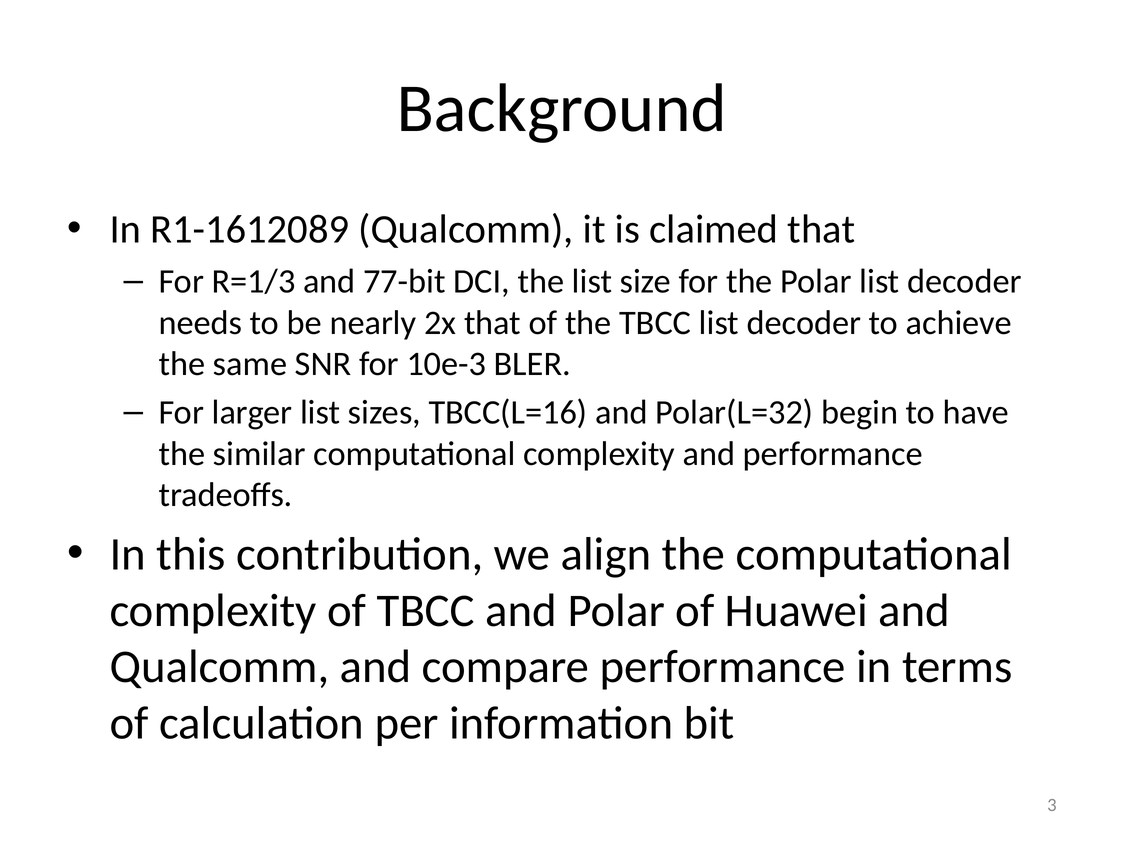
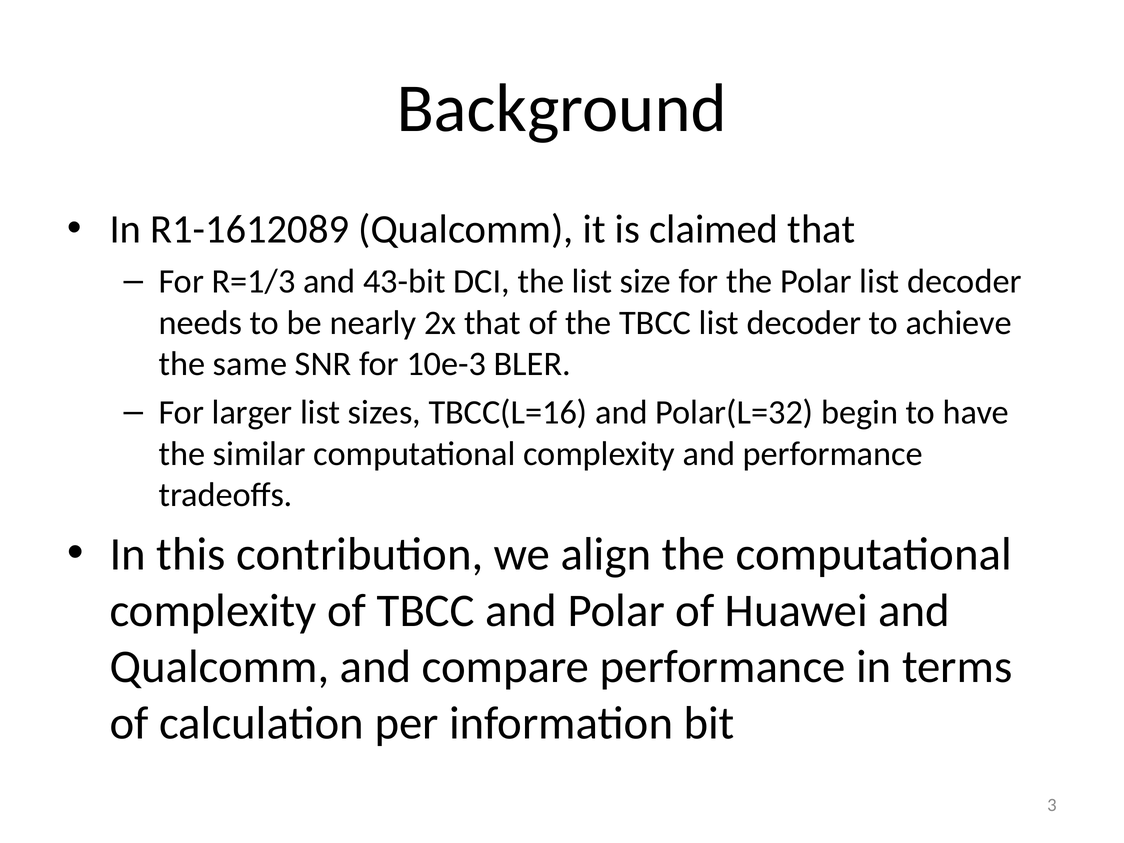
77-bit: 77-bit -> 43-bit
